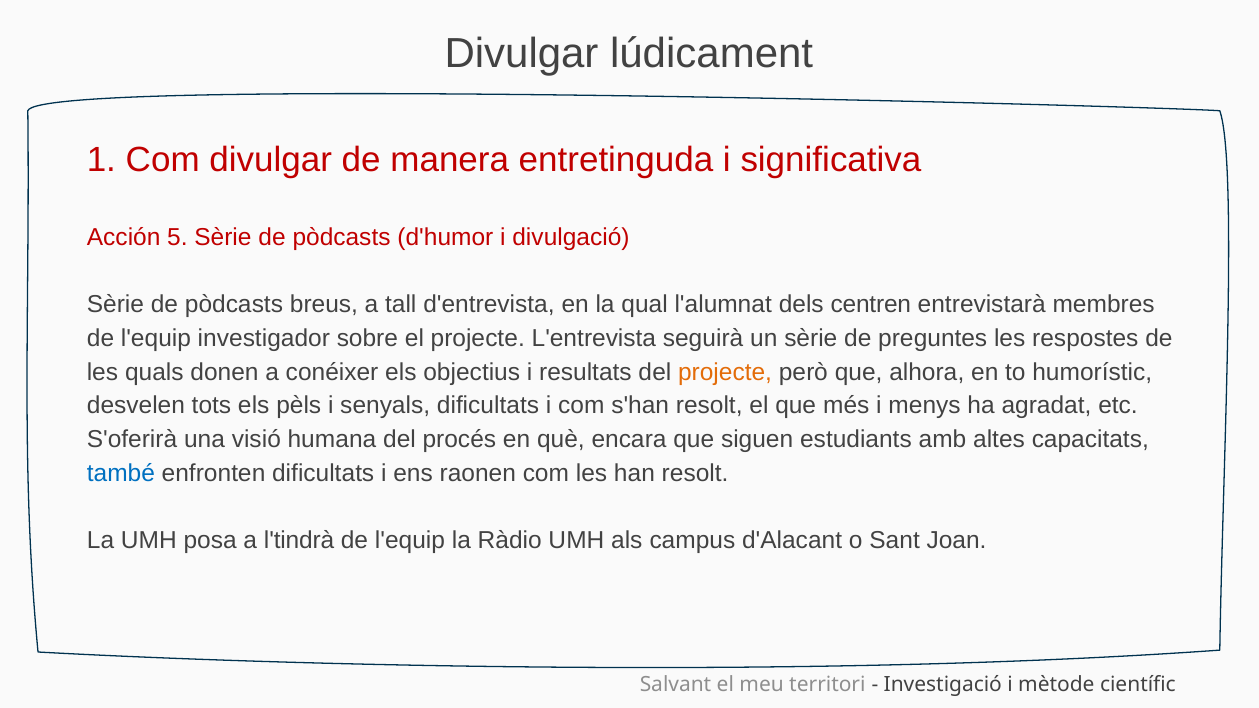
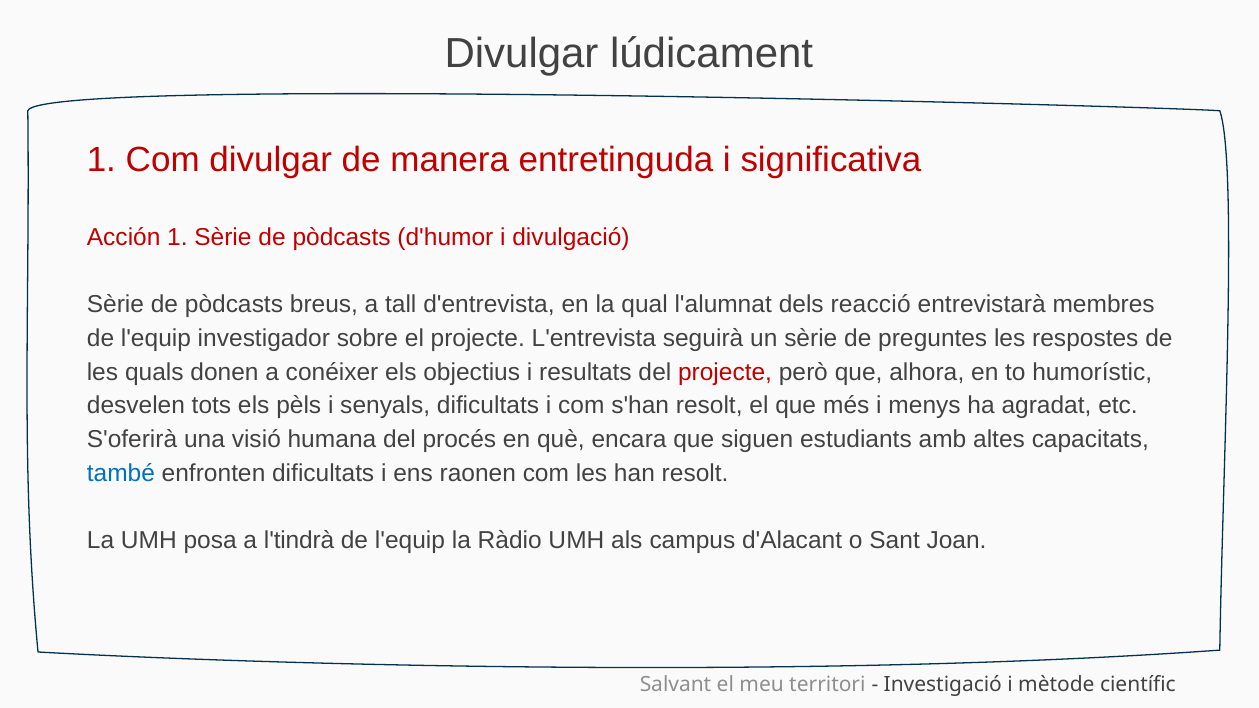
Acción 5: 5 -> 1
centren: centren -> reacció
projecte at (725, 372) colour: orange -> red
